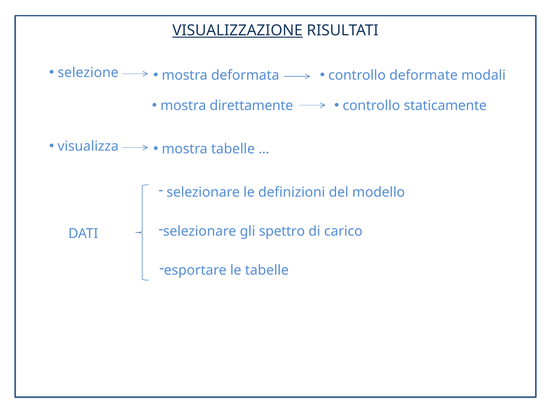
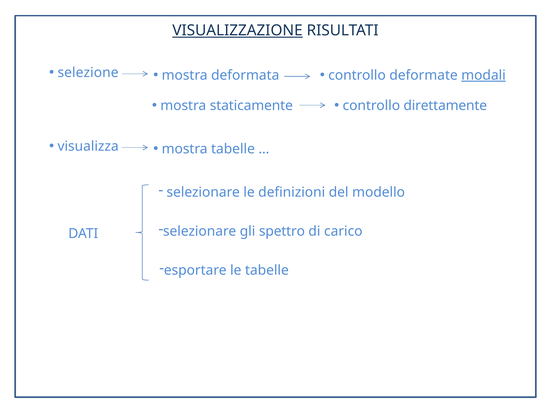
modali underline: none -> present
direttamente: direttamente -> staticamente
staticamente: staticamente -> direttamente
